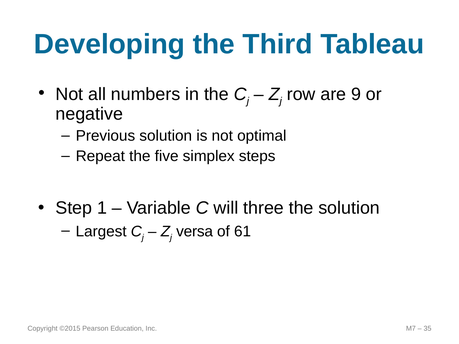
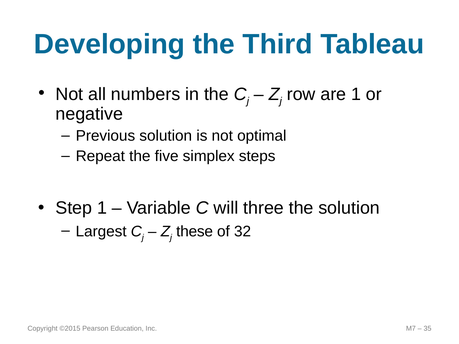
are 9: 9 -> 1
versa: versa -> these
61: 61 -> 32
